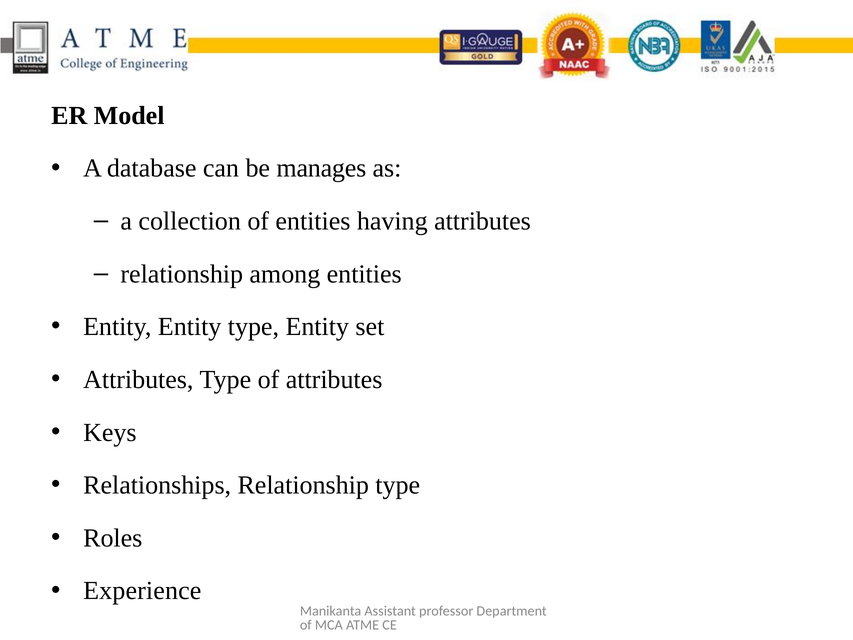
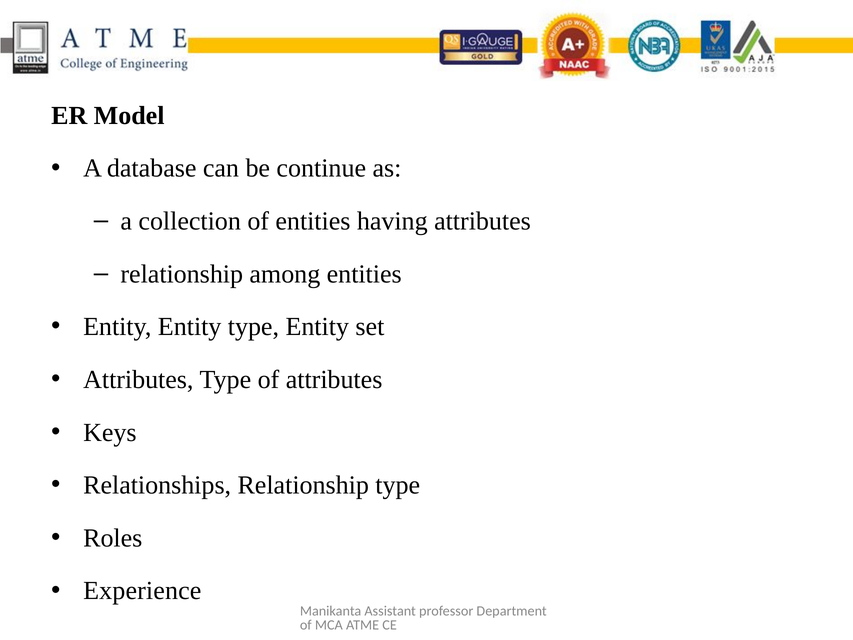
manages: manages -> continue
